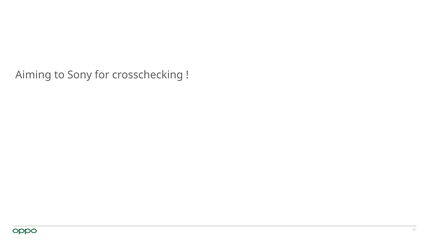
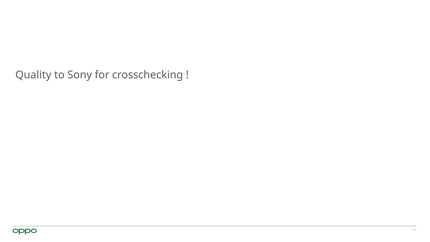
Aiming: Aiming -> Quality
